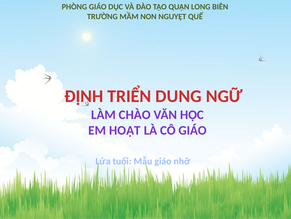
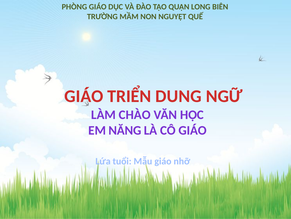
ĐỊNH at (84, 96): ĐỊNH -> GIÁO
HOẠT: HOẠT -> NĂNG
